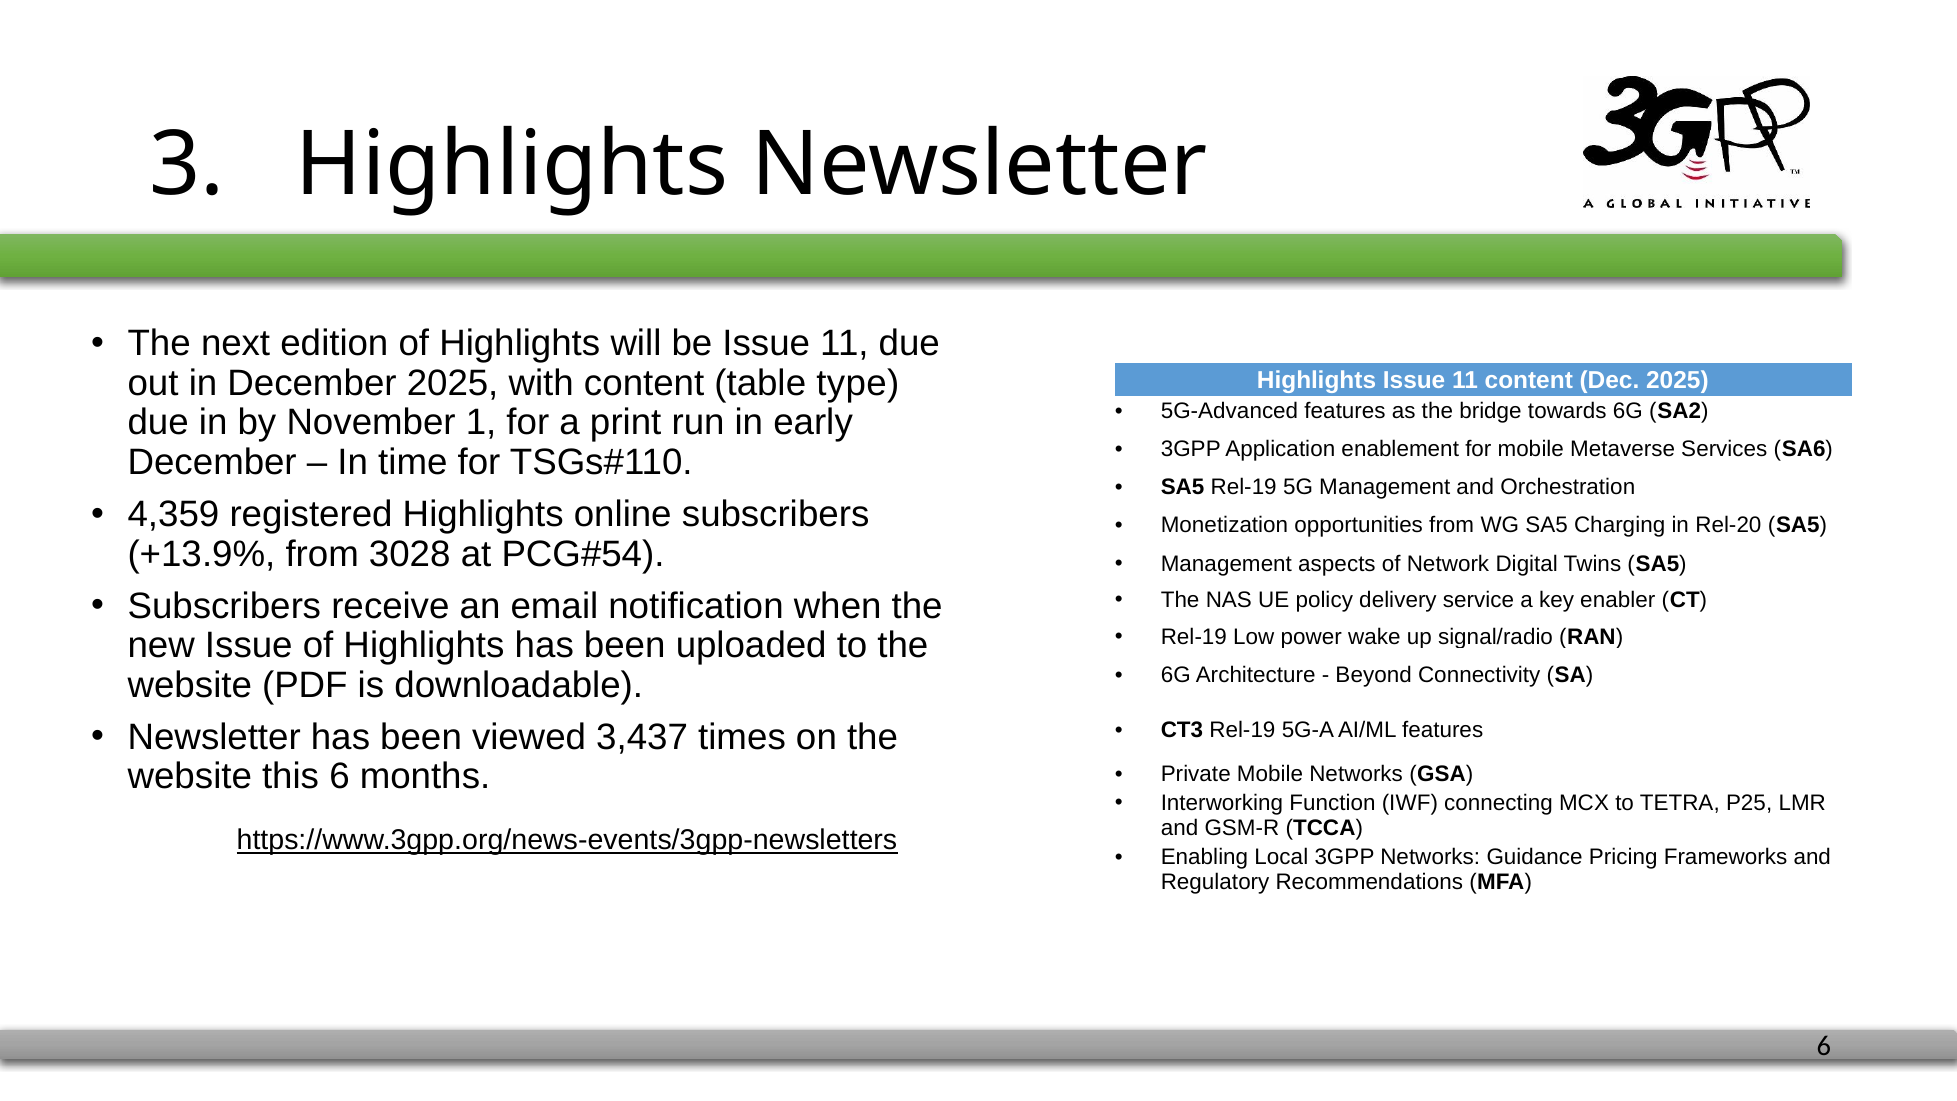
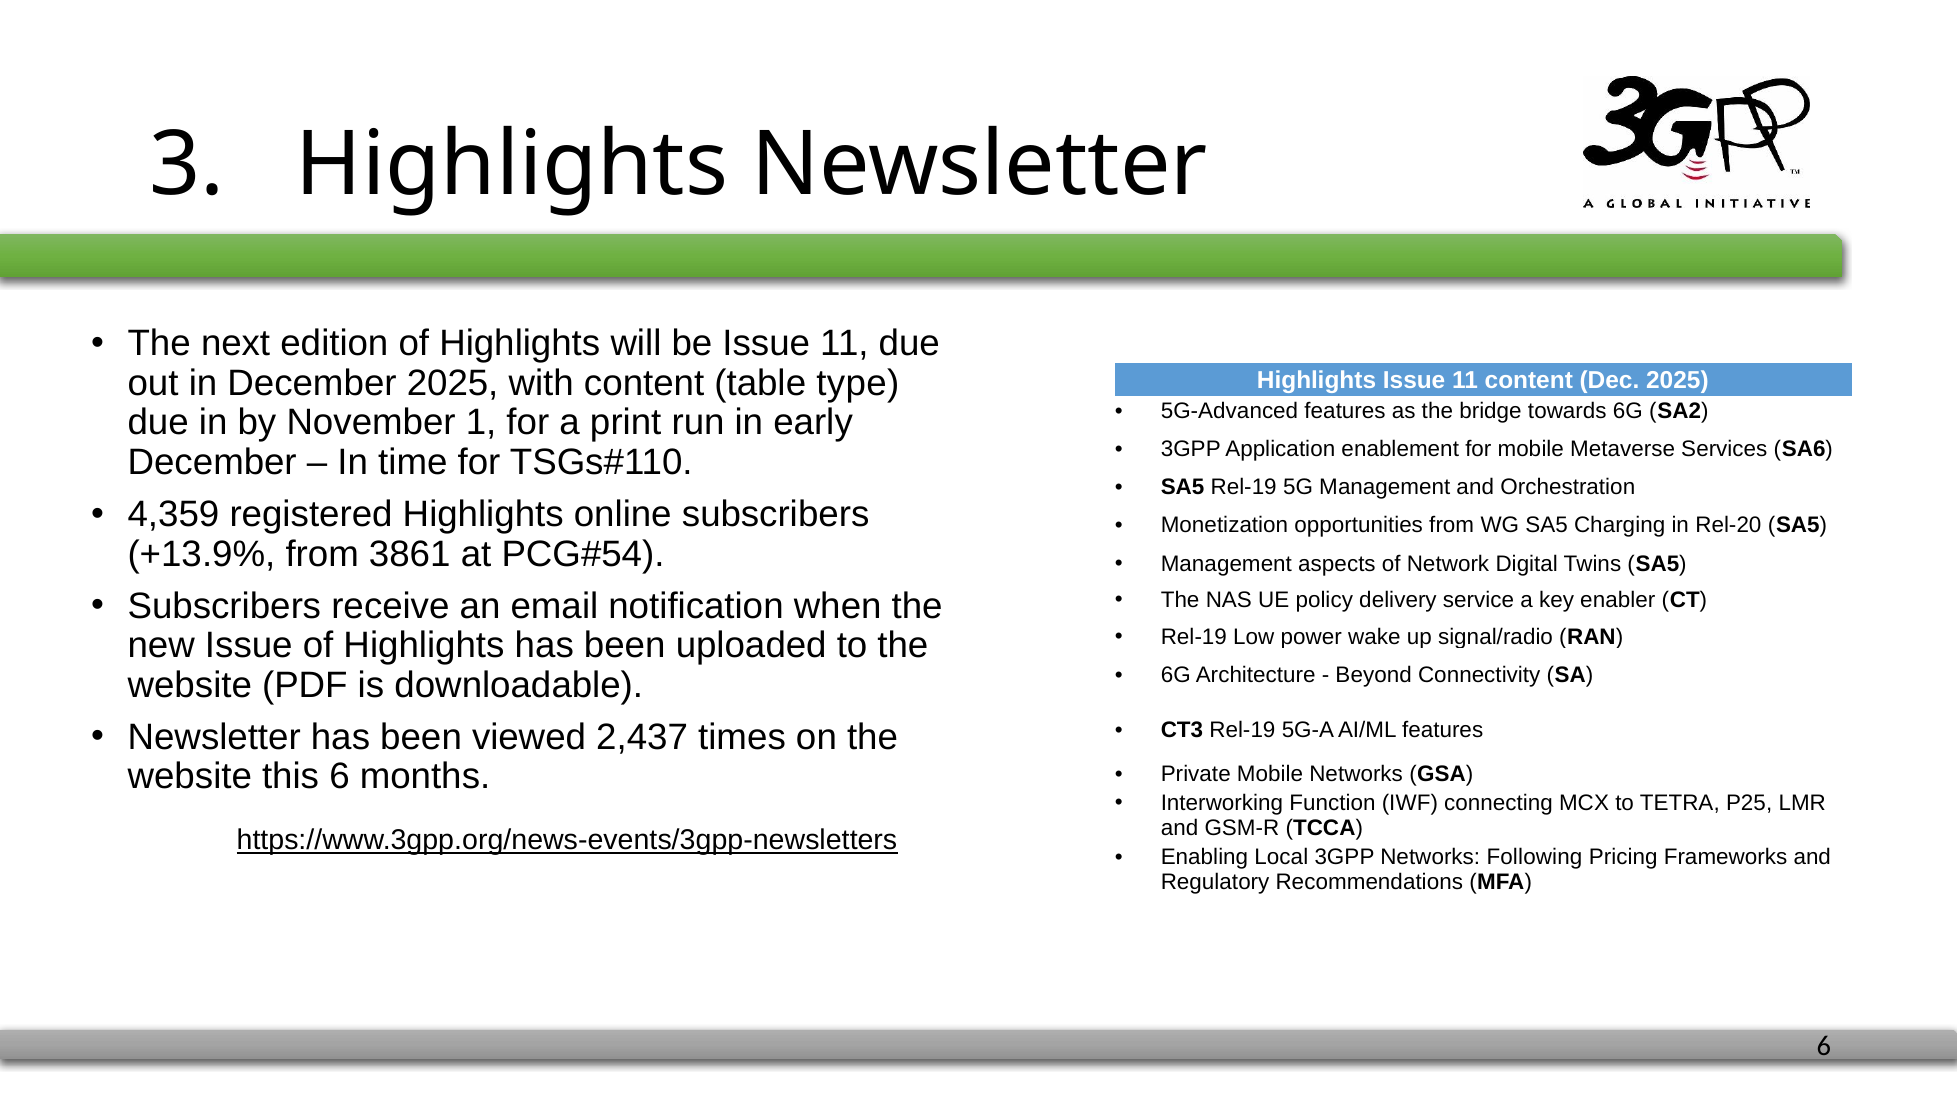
3028: 3028 -> 3861
3,437: 3,437 -> 2,437
Guidance: Guidance -> Following
